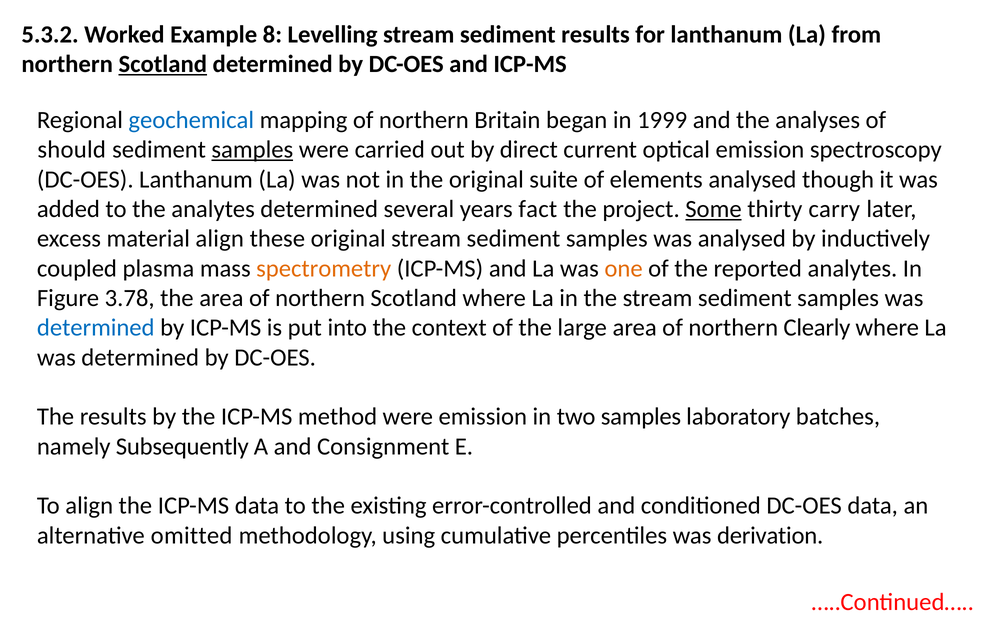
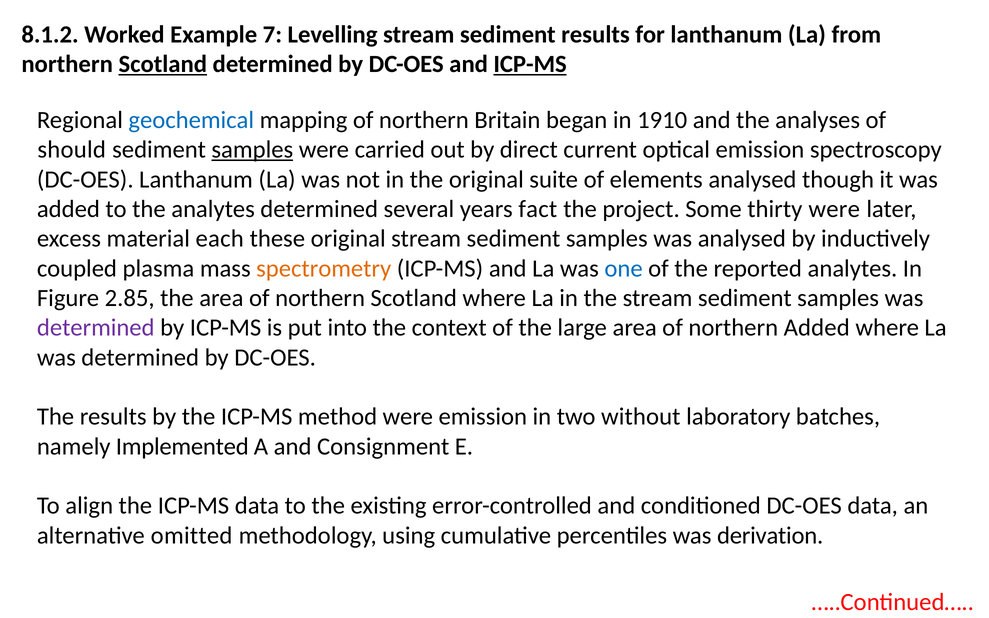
5.3.2: 5.3.2 -> 8.1.2
8: 8 -> 7
ICP-MS at (530, 64) underline: none -> present
1999: 1999 -> 1910
Some underline: present -> none
thirty carry: carry -> were
material align: align -> each
one colour: orange -> blue
3.78: 3.78 -> 2.85
determined at (96, 328) colour: blue -> purple
northern Clearly: Clearly -> Added
two samples: samples -> without
Subsequently: Subsequently -> Implemented
